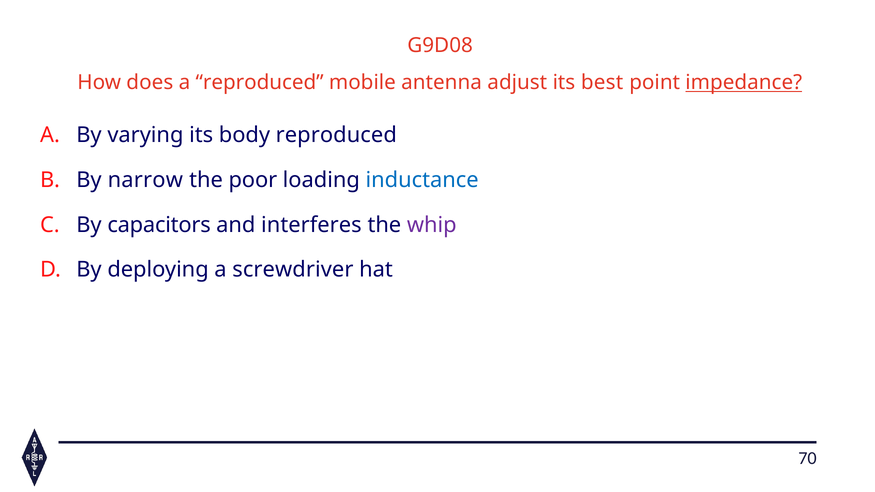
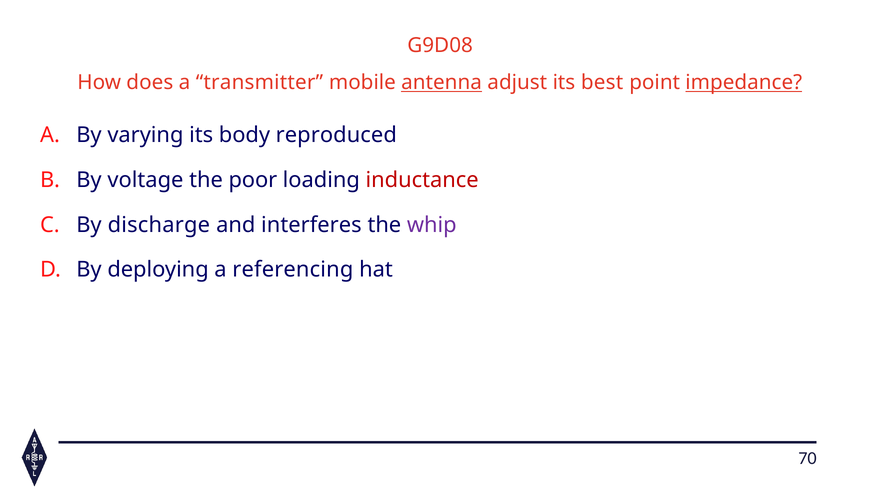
a reproduced: reproduced -> transmitter
antenna underline: none -> present
narrow: narrow -> voltage
inductance colour: blue -> red
capacitors: capacitors -> discharge
screwdriver: screwdriver -> referencing
